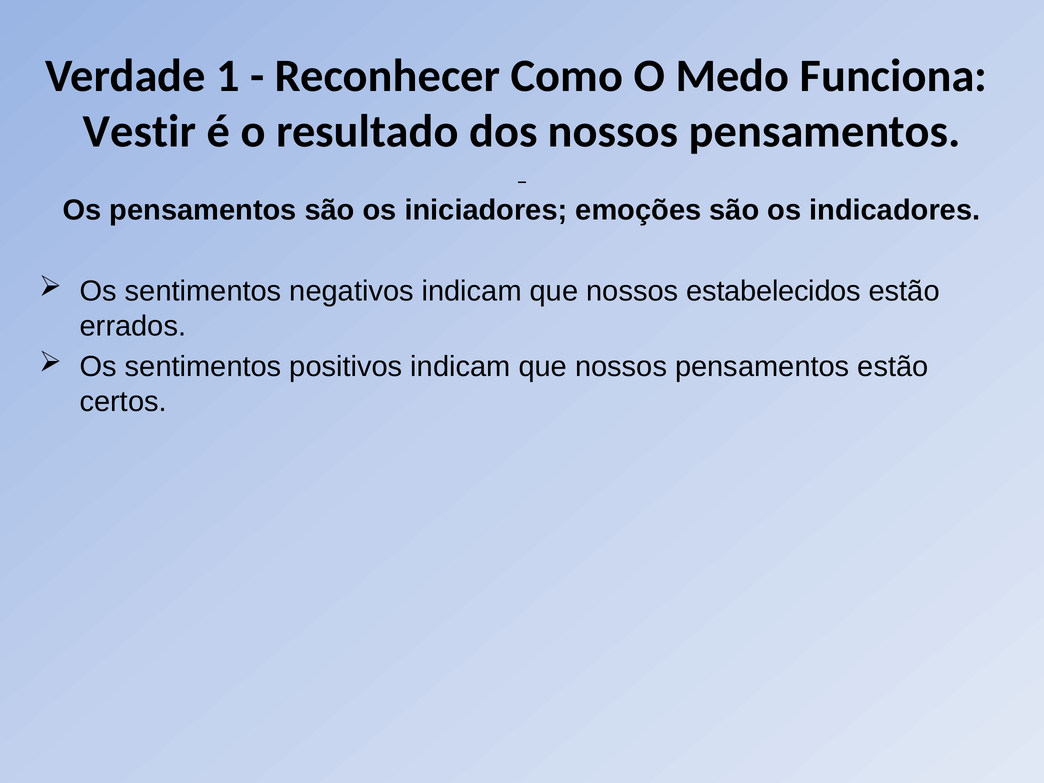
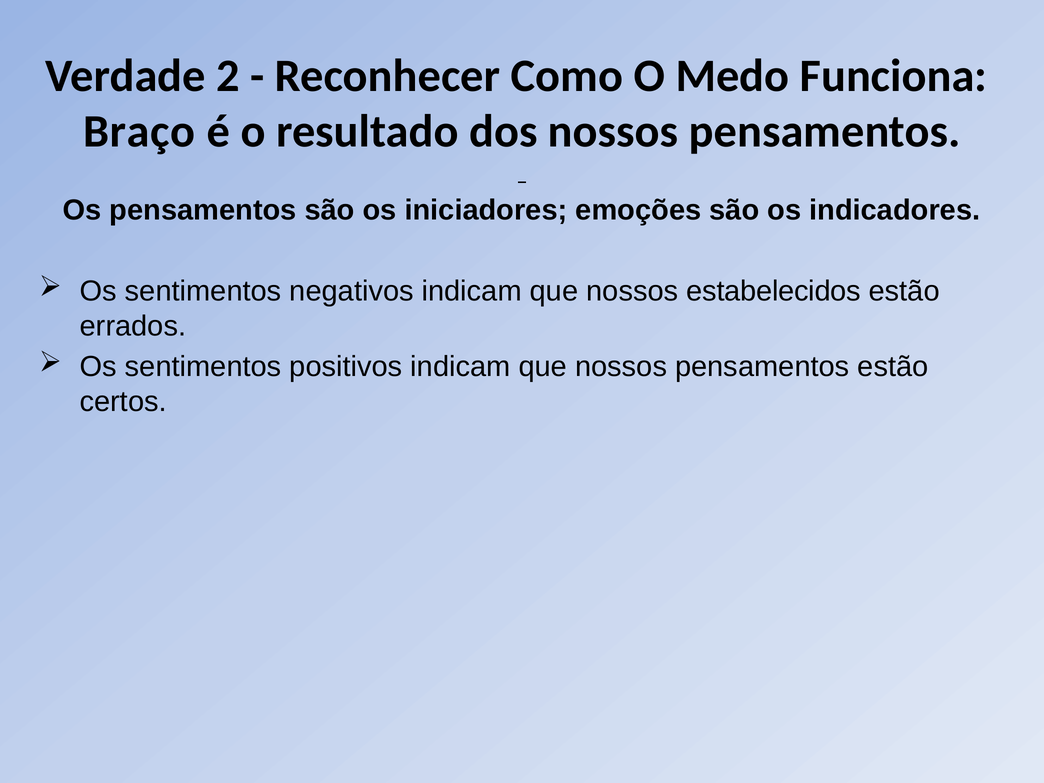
1: 1 -> 2
Vestir: Vestir -> Braço
